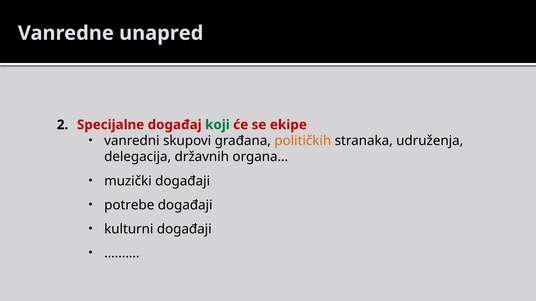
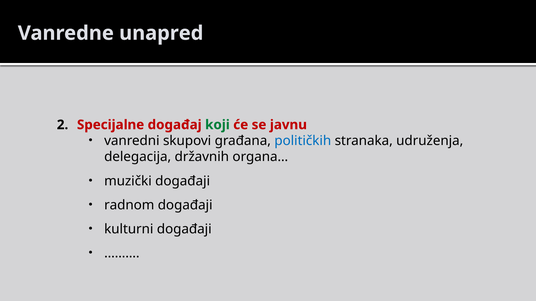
ekipe: ekipe -> javnu
političkih colour: orange -> blue
potrebe: potrebe -> radnom
